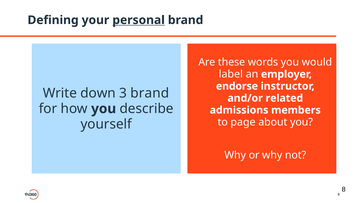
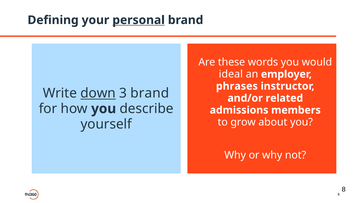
label: label -> ideal
endorse: endorse -> phrases
down underline: none -> present
page: page -> grow
